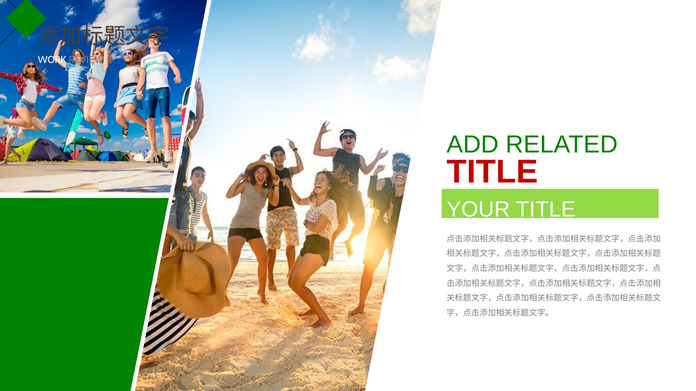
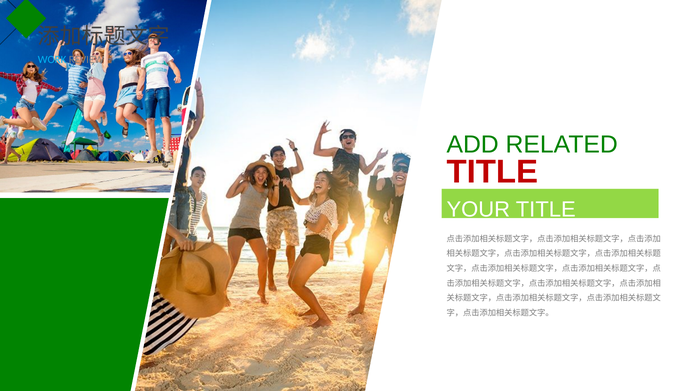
WORK colour: white -> light blue
